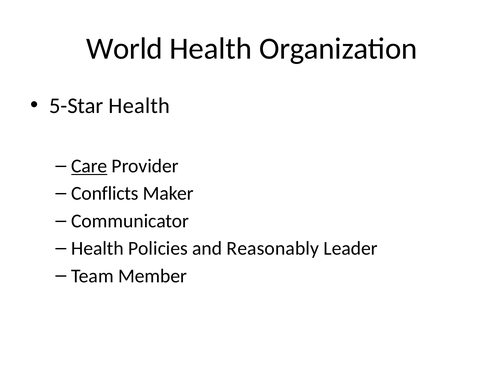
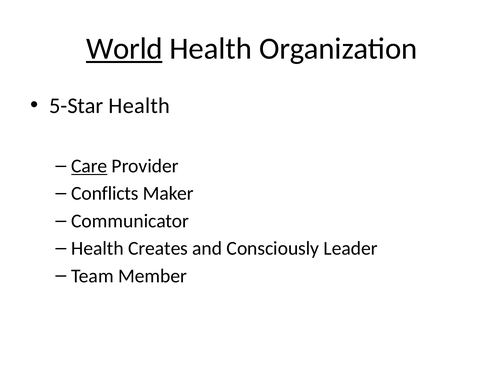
World underline: none -> present
Policies: Policies -> Creates
Reasonably: Reasonably -> Consciously
